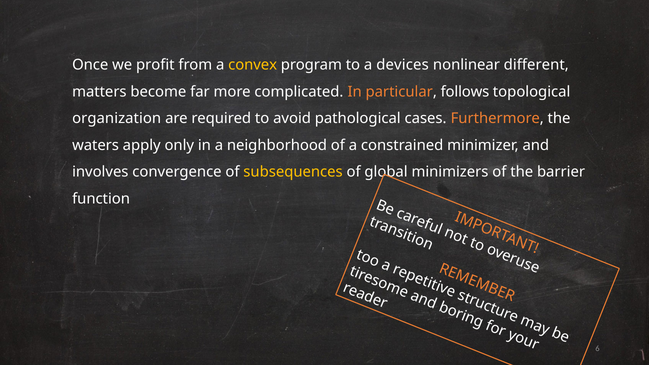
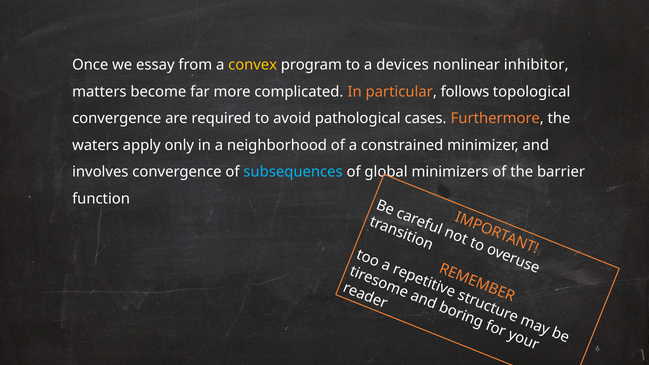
profit: profit -> essay
different: different -> inhibitor
organization at (117, 118): organization -> convergence
subsequences colour: yellow -> light blue
